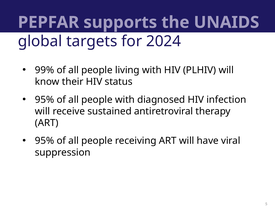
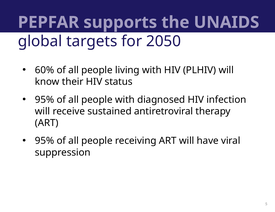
2024: 2024 -> 2050
99%: 99% -> 60%
